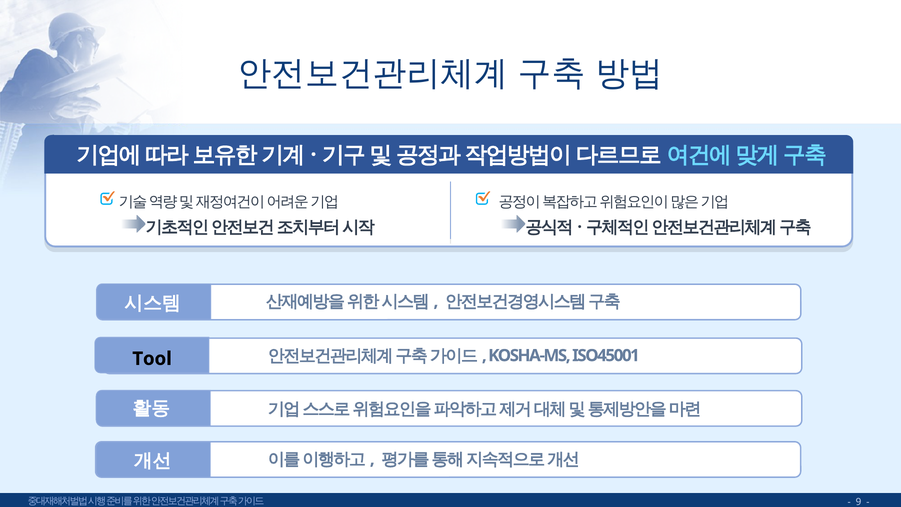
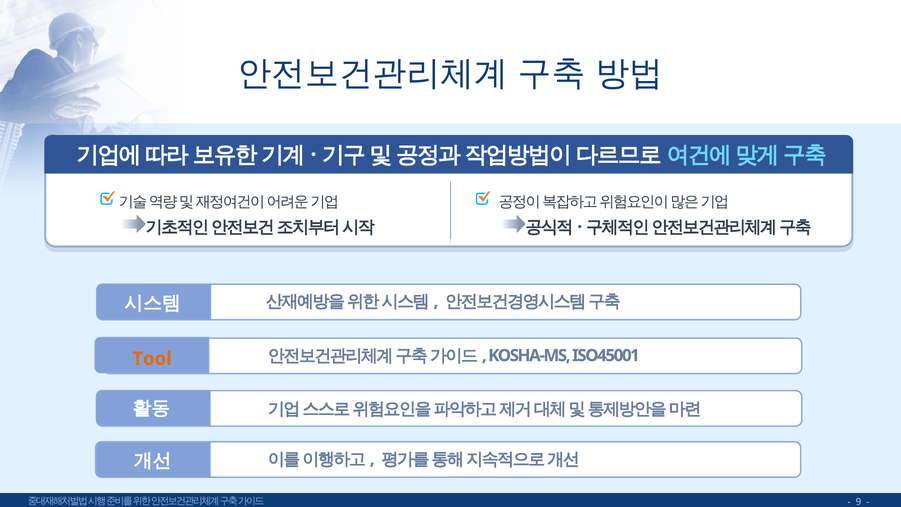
Tool colour: black -> orange
